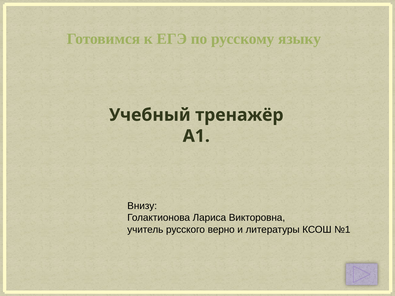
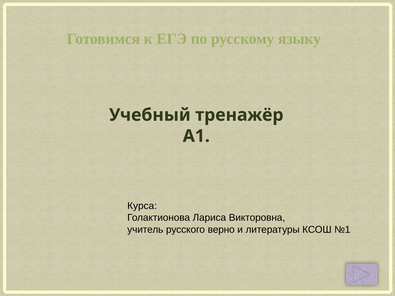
Внизу: Внизу -> Курса
